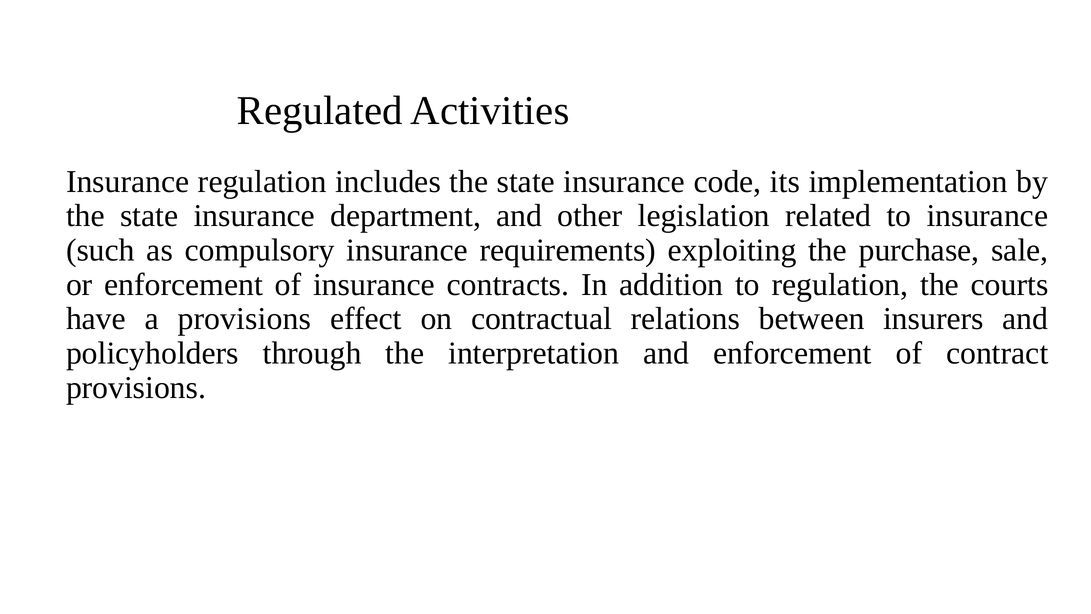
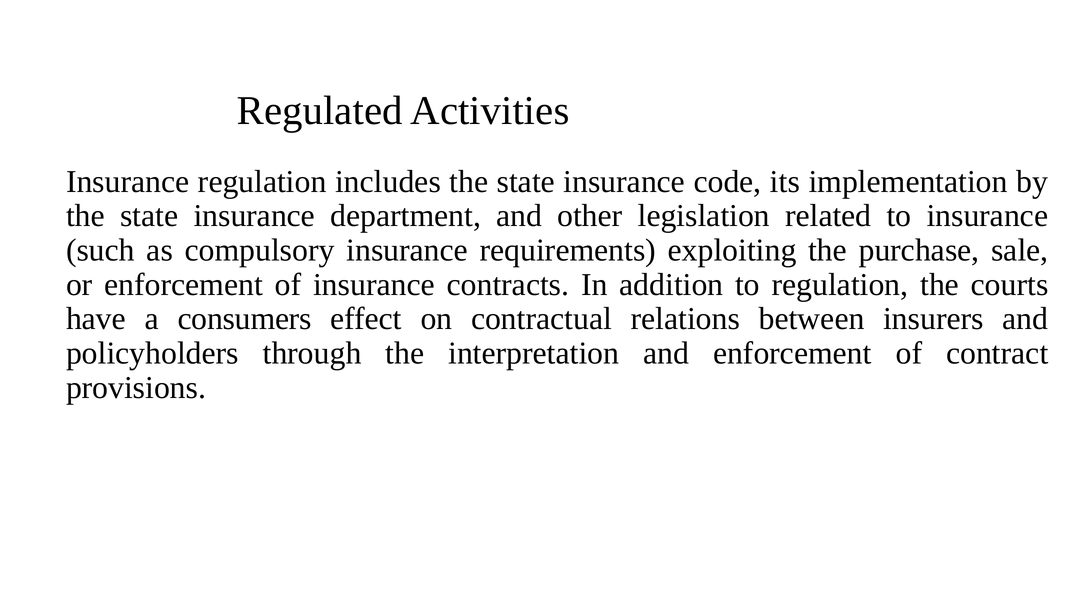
a provisions: provisions -> consumers
